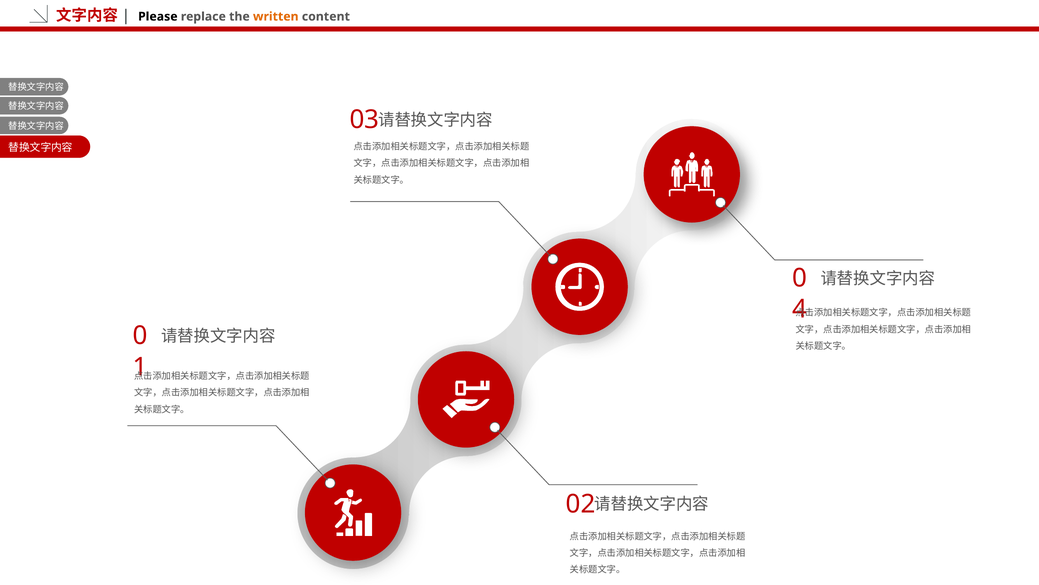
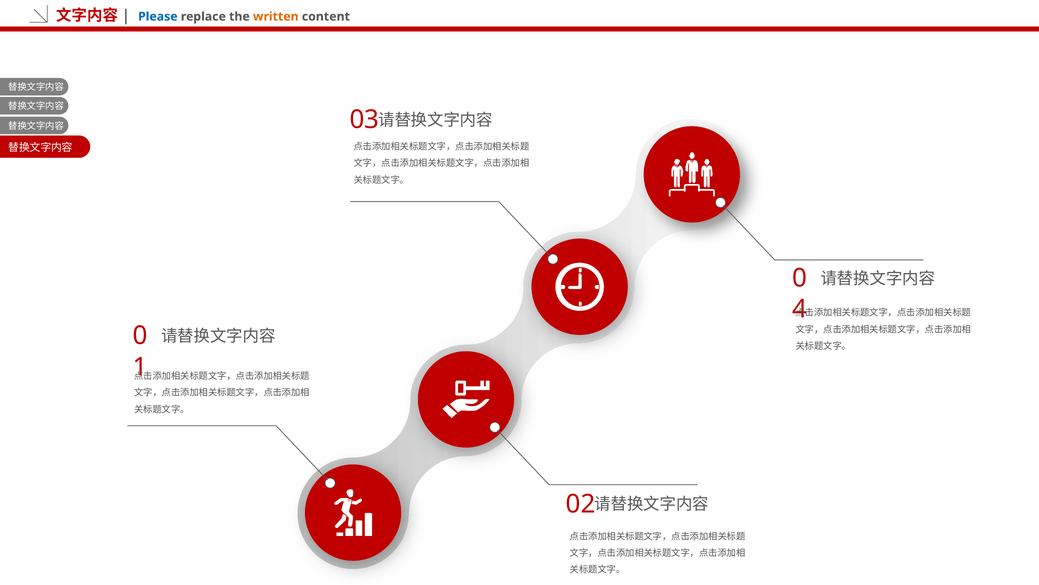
Please colour: black -> blue
